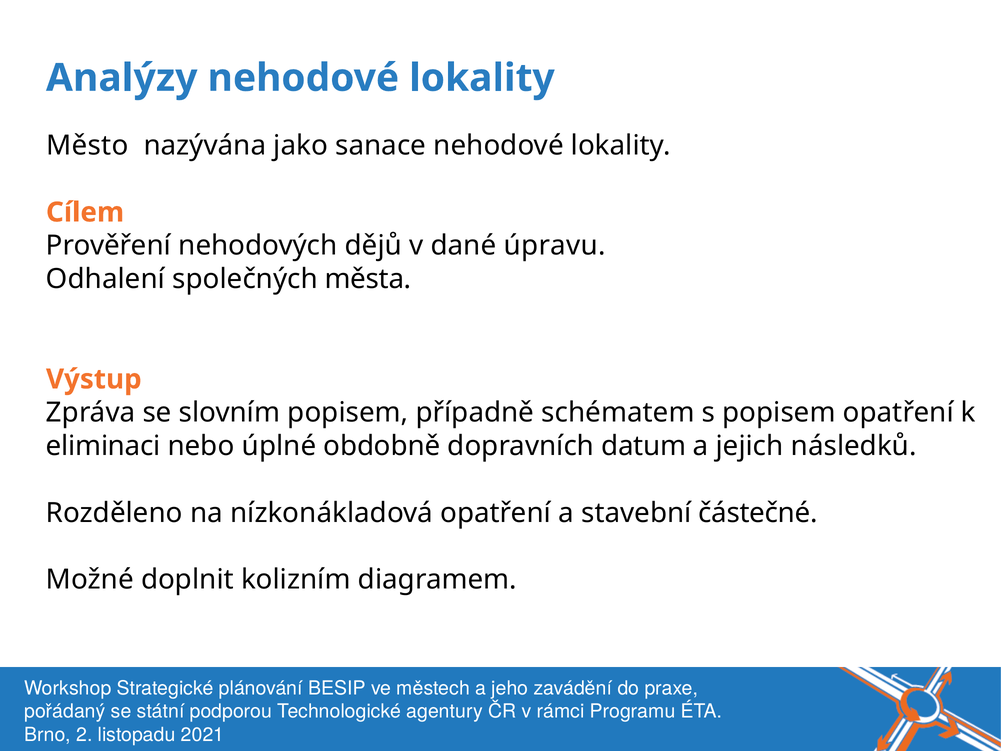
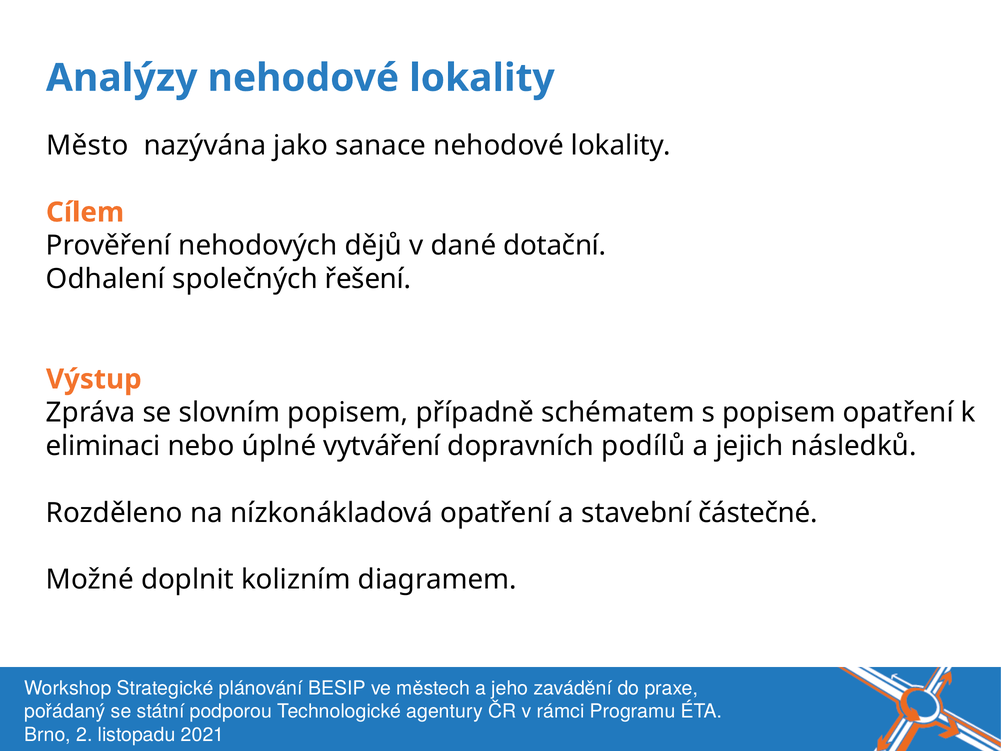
úpravu: úpravu -> dotační
města: města -> řešení
obdobně: obdobně -> vytváření
dopravních datum: datum -> podílů
